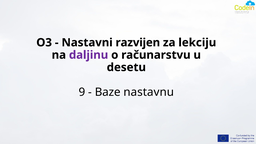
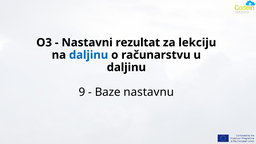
razvijen: razvijen -> rezultat
daljinu at (89, 55) colour: purple -> blue
desetu at (126, 67): desetu -> daljinu
